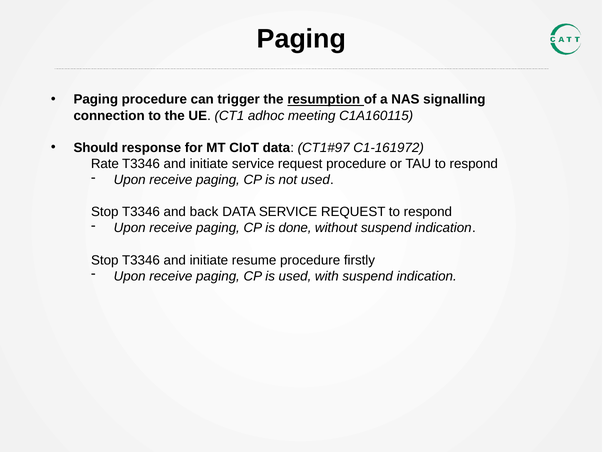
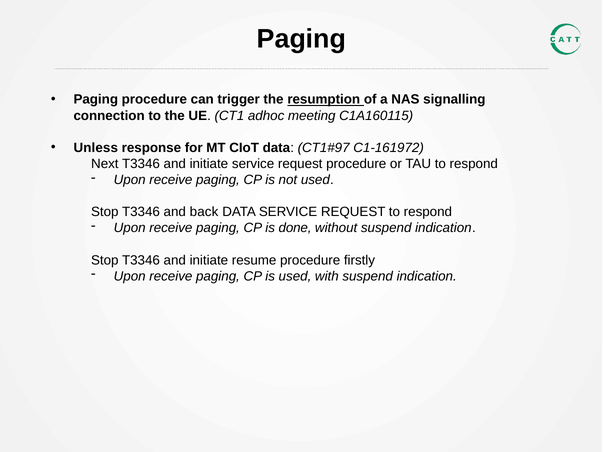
Should: Should -> Unless
Rate: Rate -> Next
